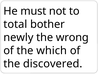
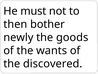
total: total -> then
wrong: wrong -> goods
which: which -> wants
